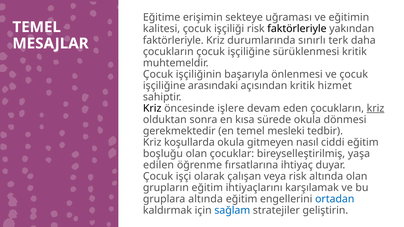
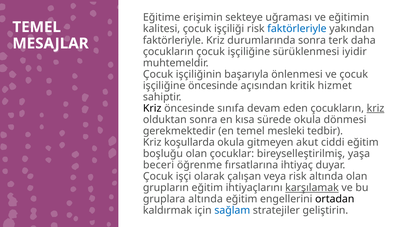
faktörleriyle at (297, 29) colour: black -> blue
durumlarında sınırlı: sınırlı -> sonra
sürüklenmesi kritik: kritik -> iyidir
işçiliğine arasındaki: arasındaki -> öncesinde
işlere: işlere -> sınıfa
nasıl: nasıl -> akut
edilen: edilen -> beceri
karşılamak underline: none -> present
ortadan colour: blue -> black
